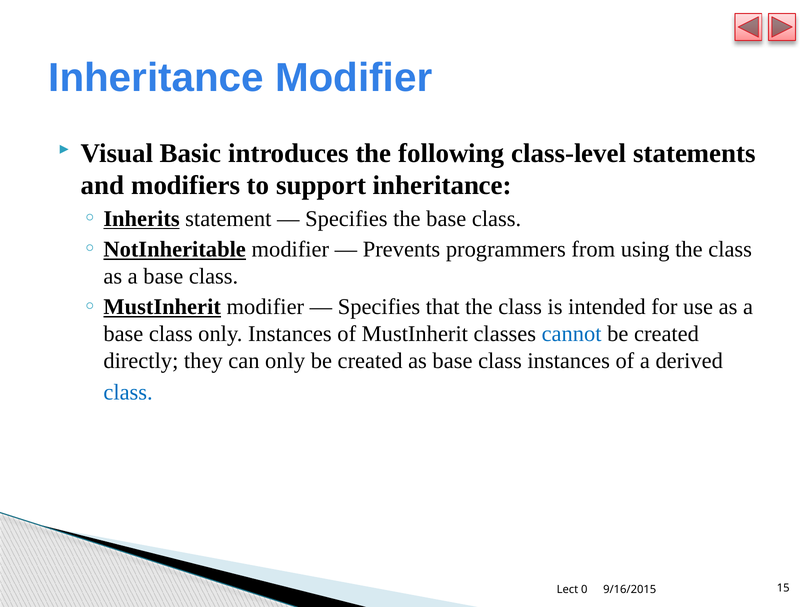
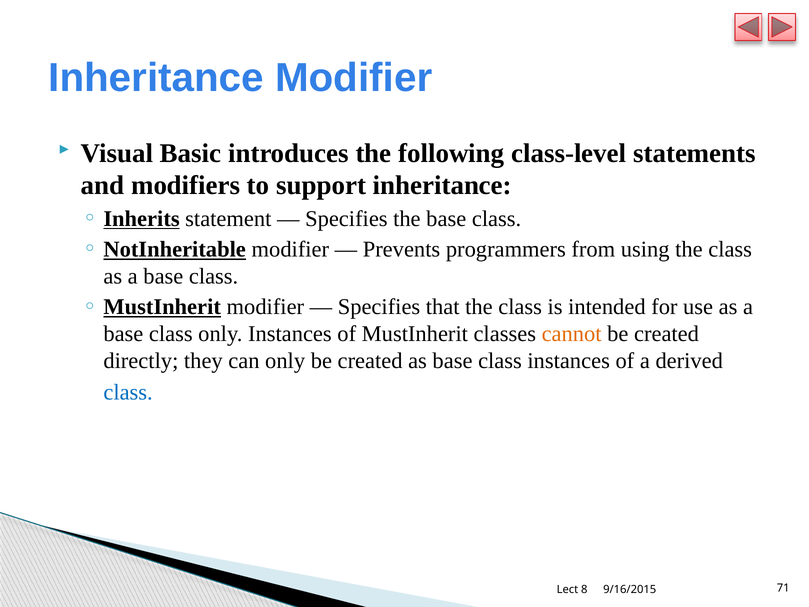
cannot colour: blue -> orange
0: 0 -> 8
15: 15 -> 71
